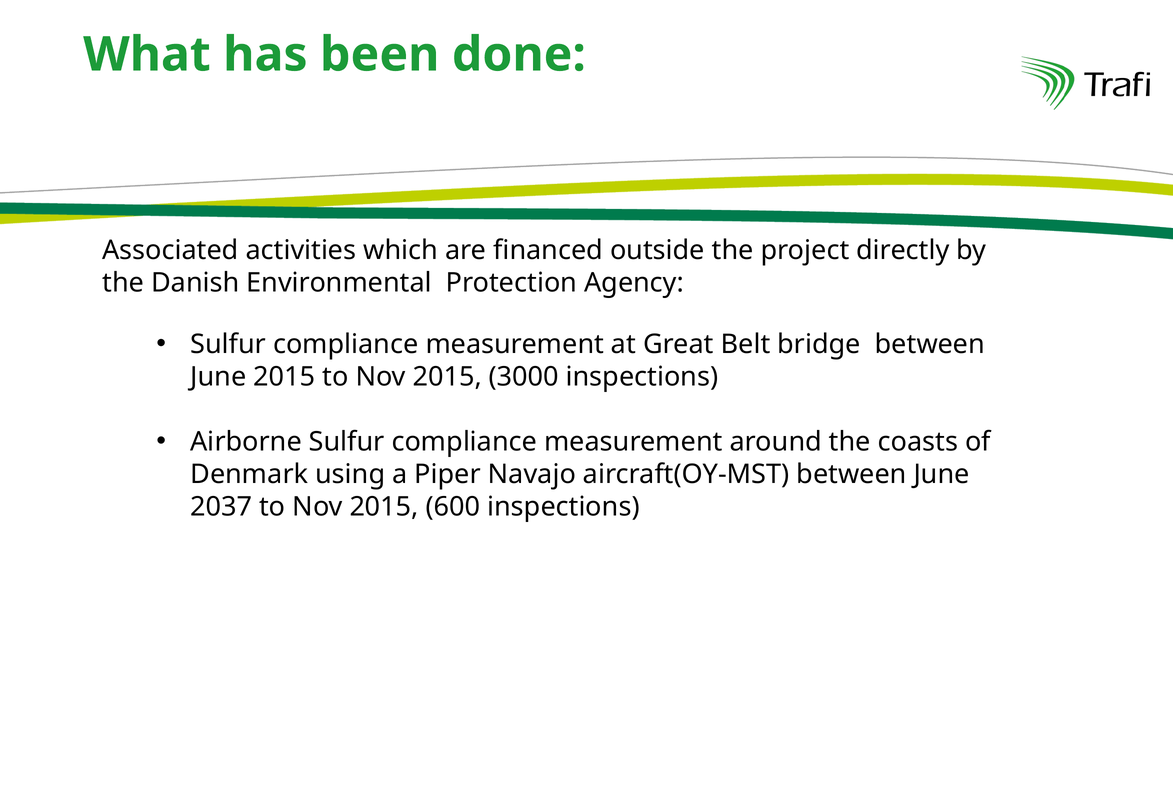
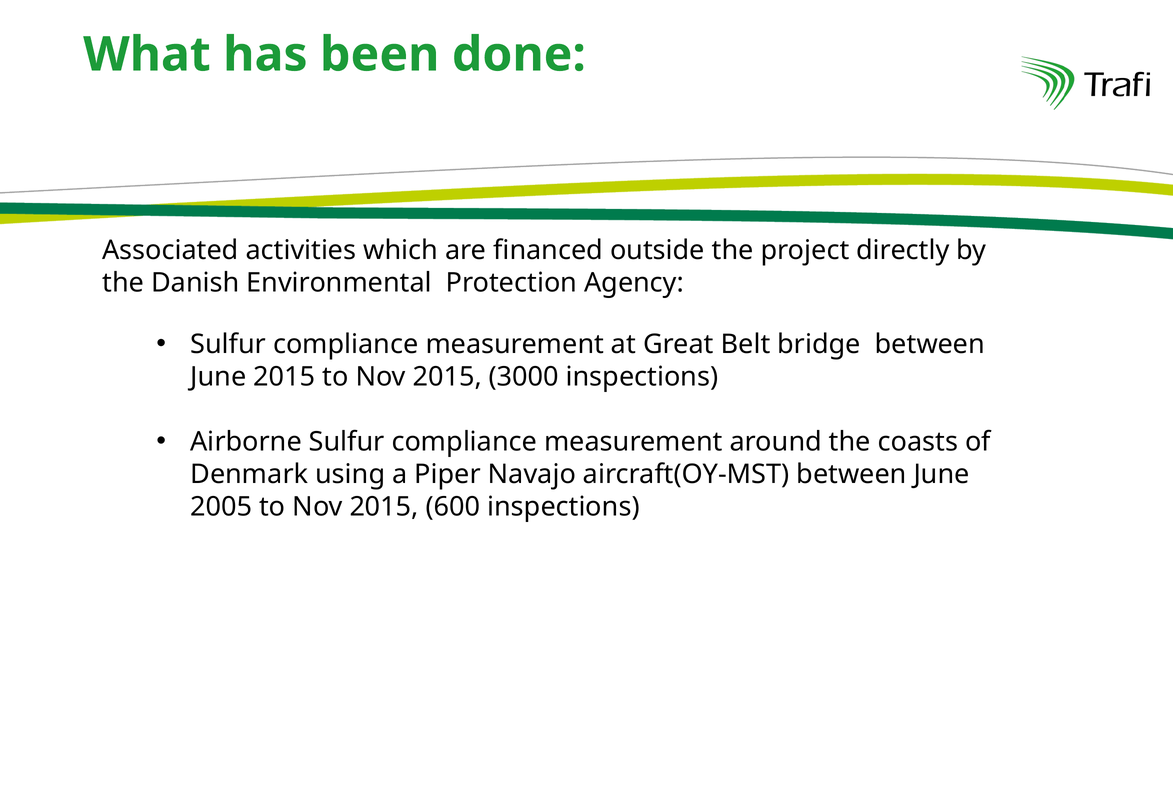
2037: 2037 -> 2005
